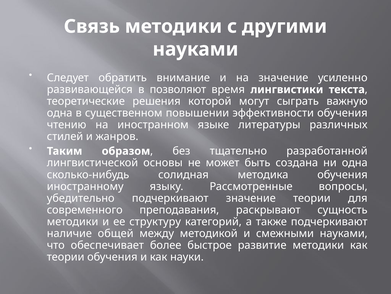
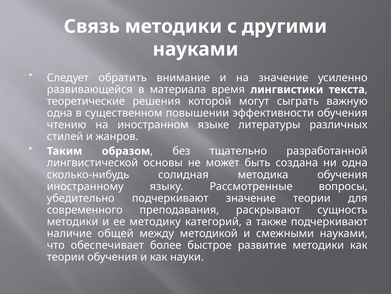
позволяют: позволяют -> материала
структуру: структуру -> методику
